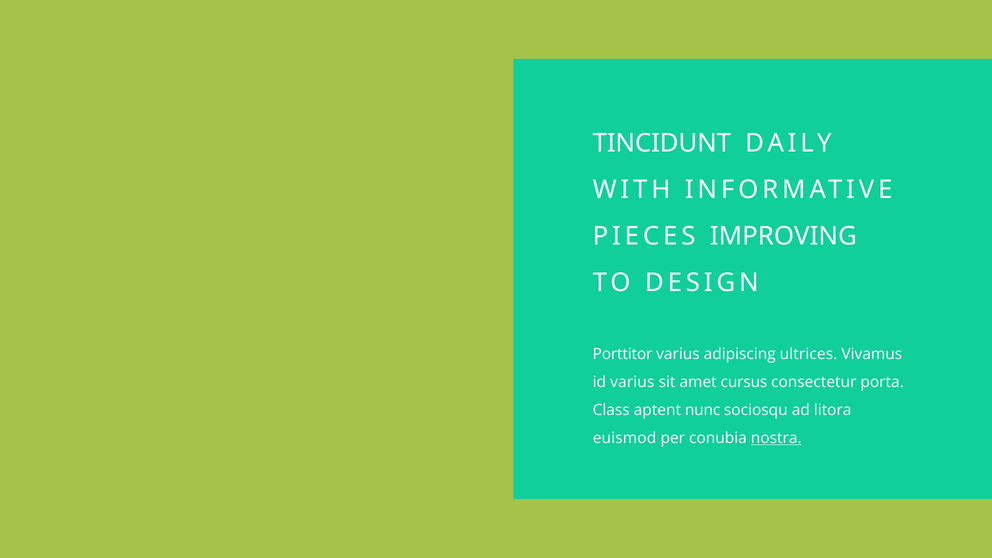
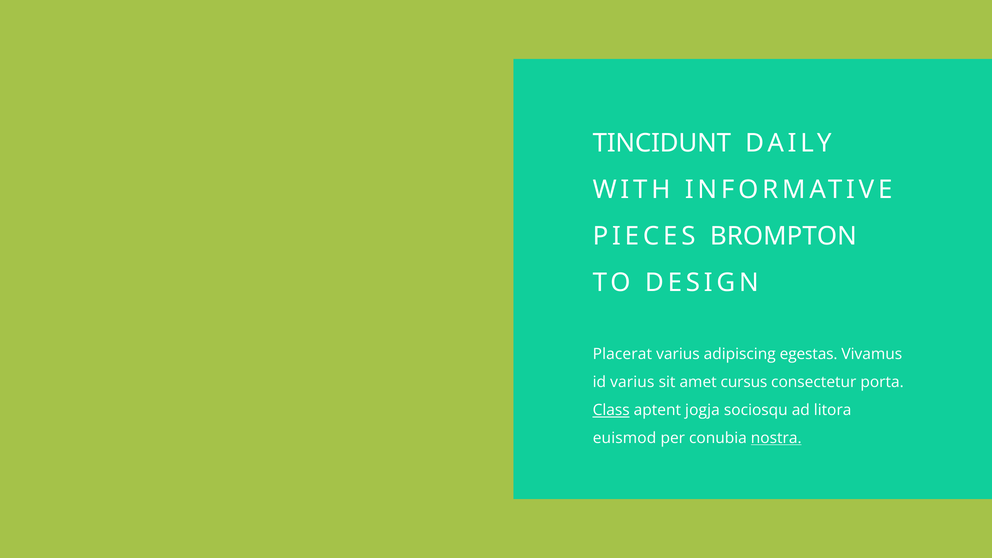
IMPROVING: IMPROVING -> BROMPTON
Porttitor: Porttitor -> Placerat
ultrices: ultrices -> egestas
Class underline: none -> present
nunc: nunc -> jogja
